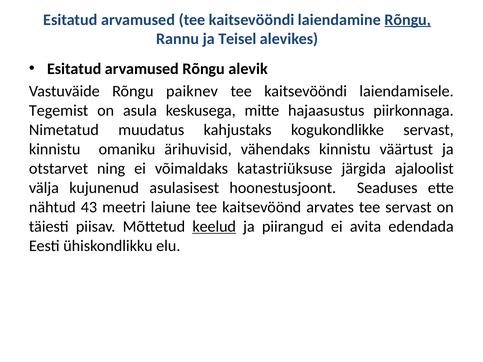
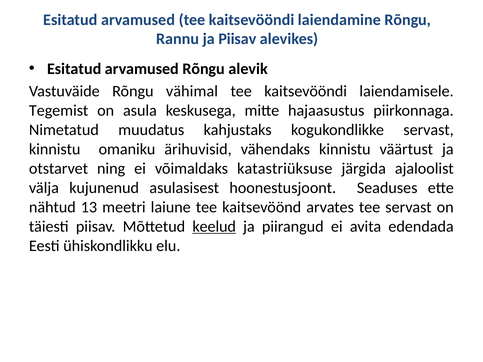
Rõngu at (408, 20) underline: present -> none
ja Teisel: Teisel -> Piisav
paiknev: paiknev -> vähimal
43: 43 -> 13
